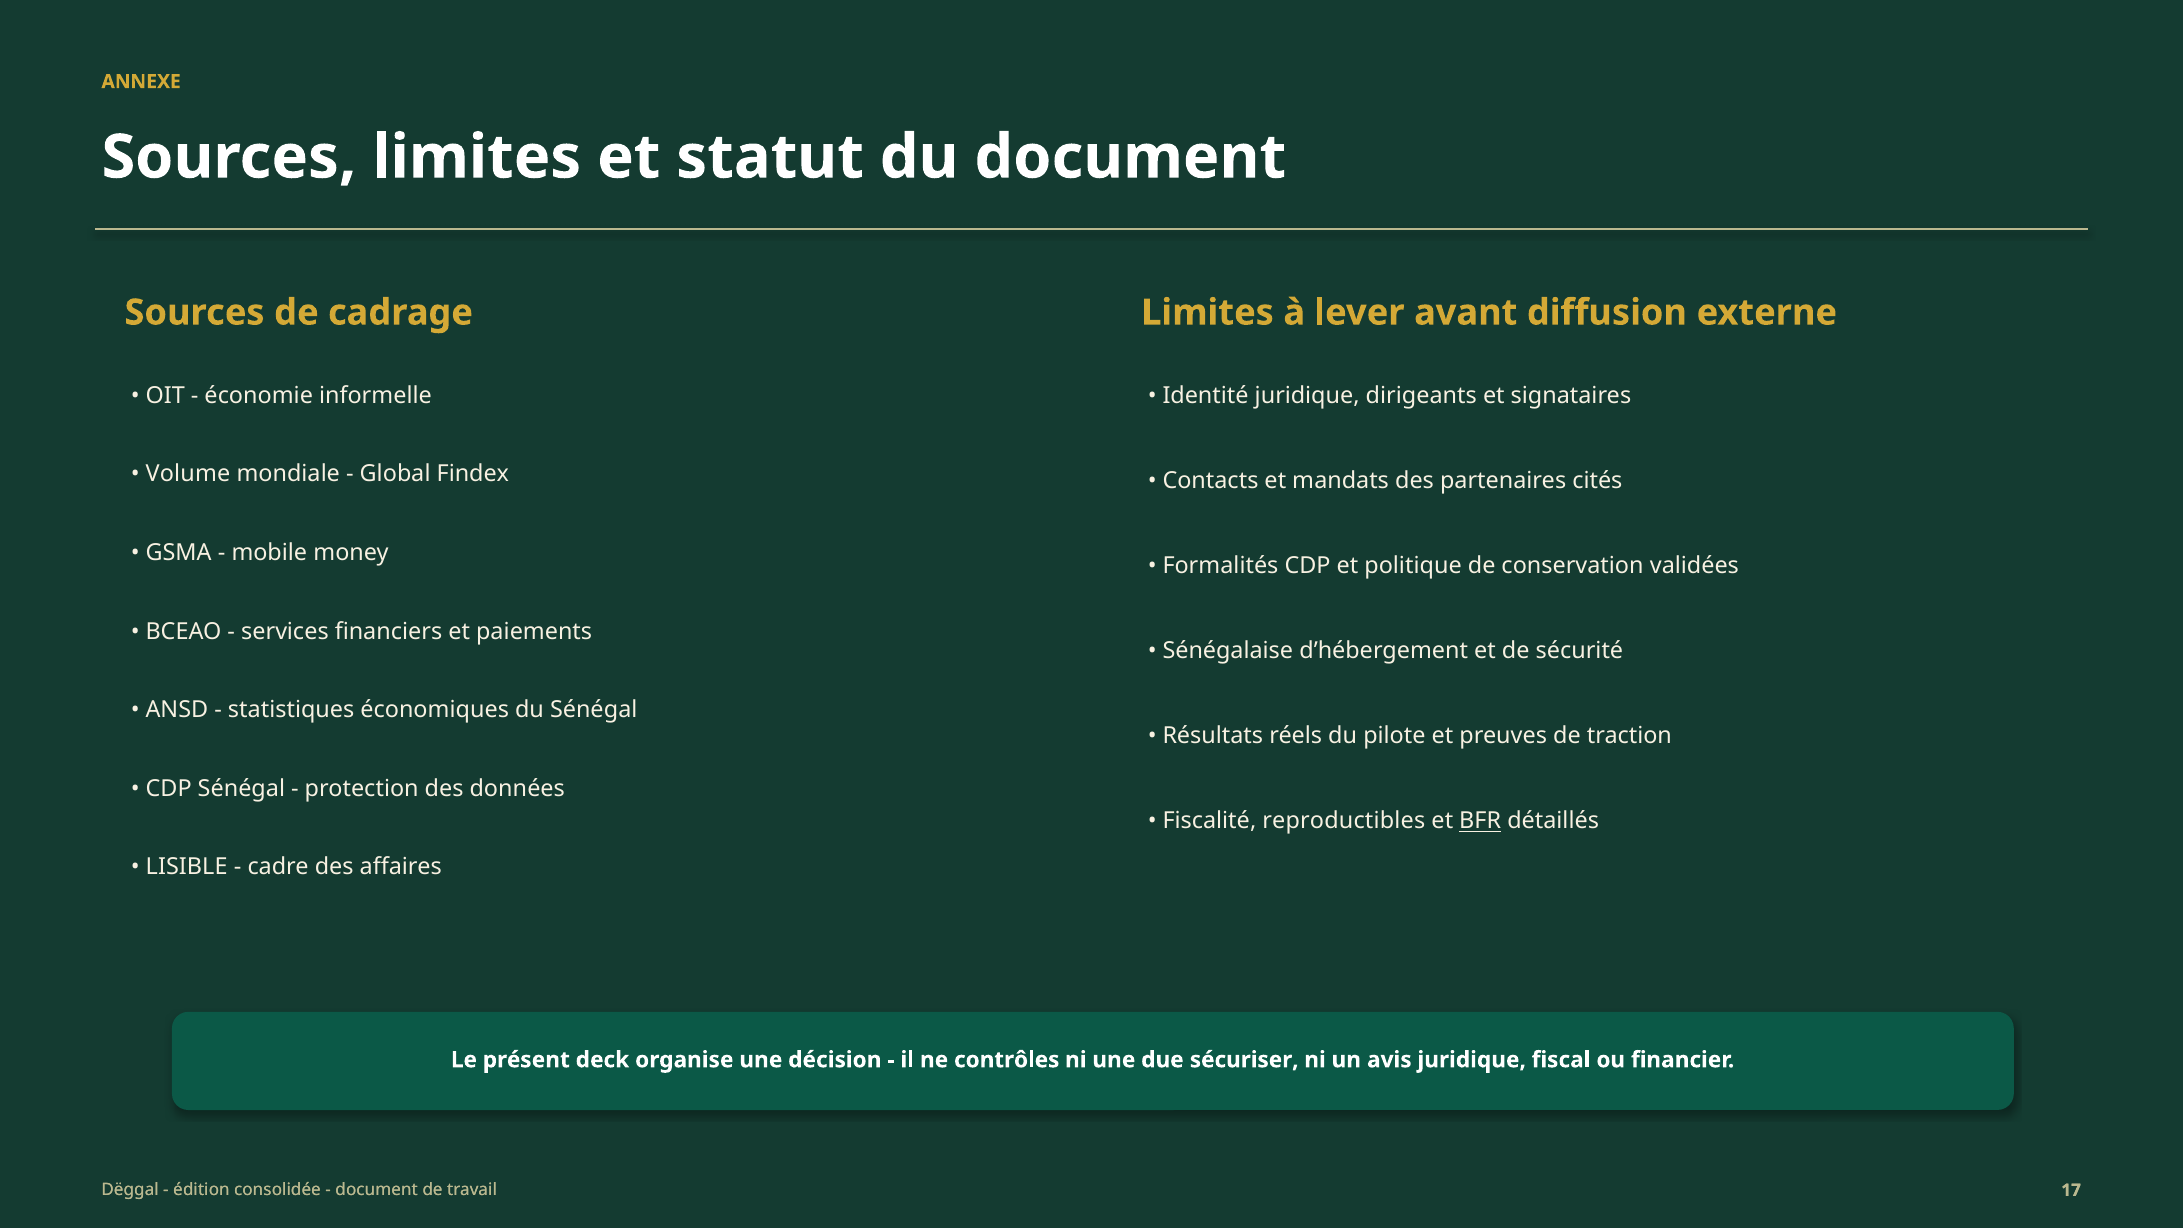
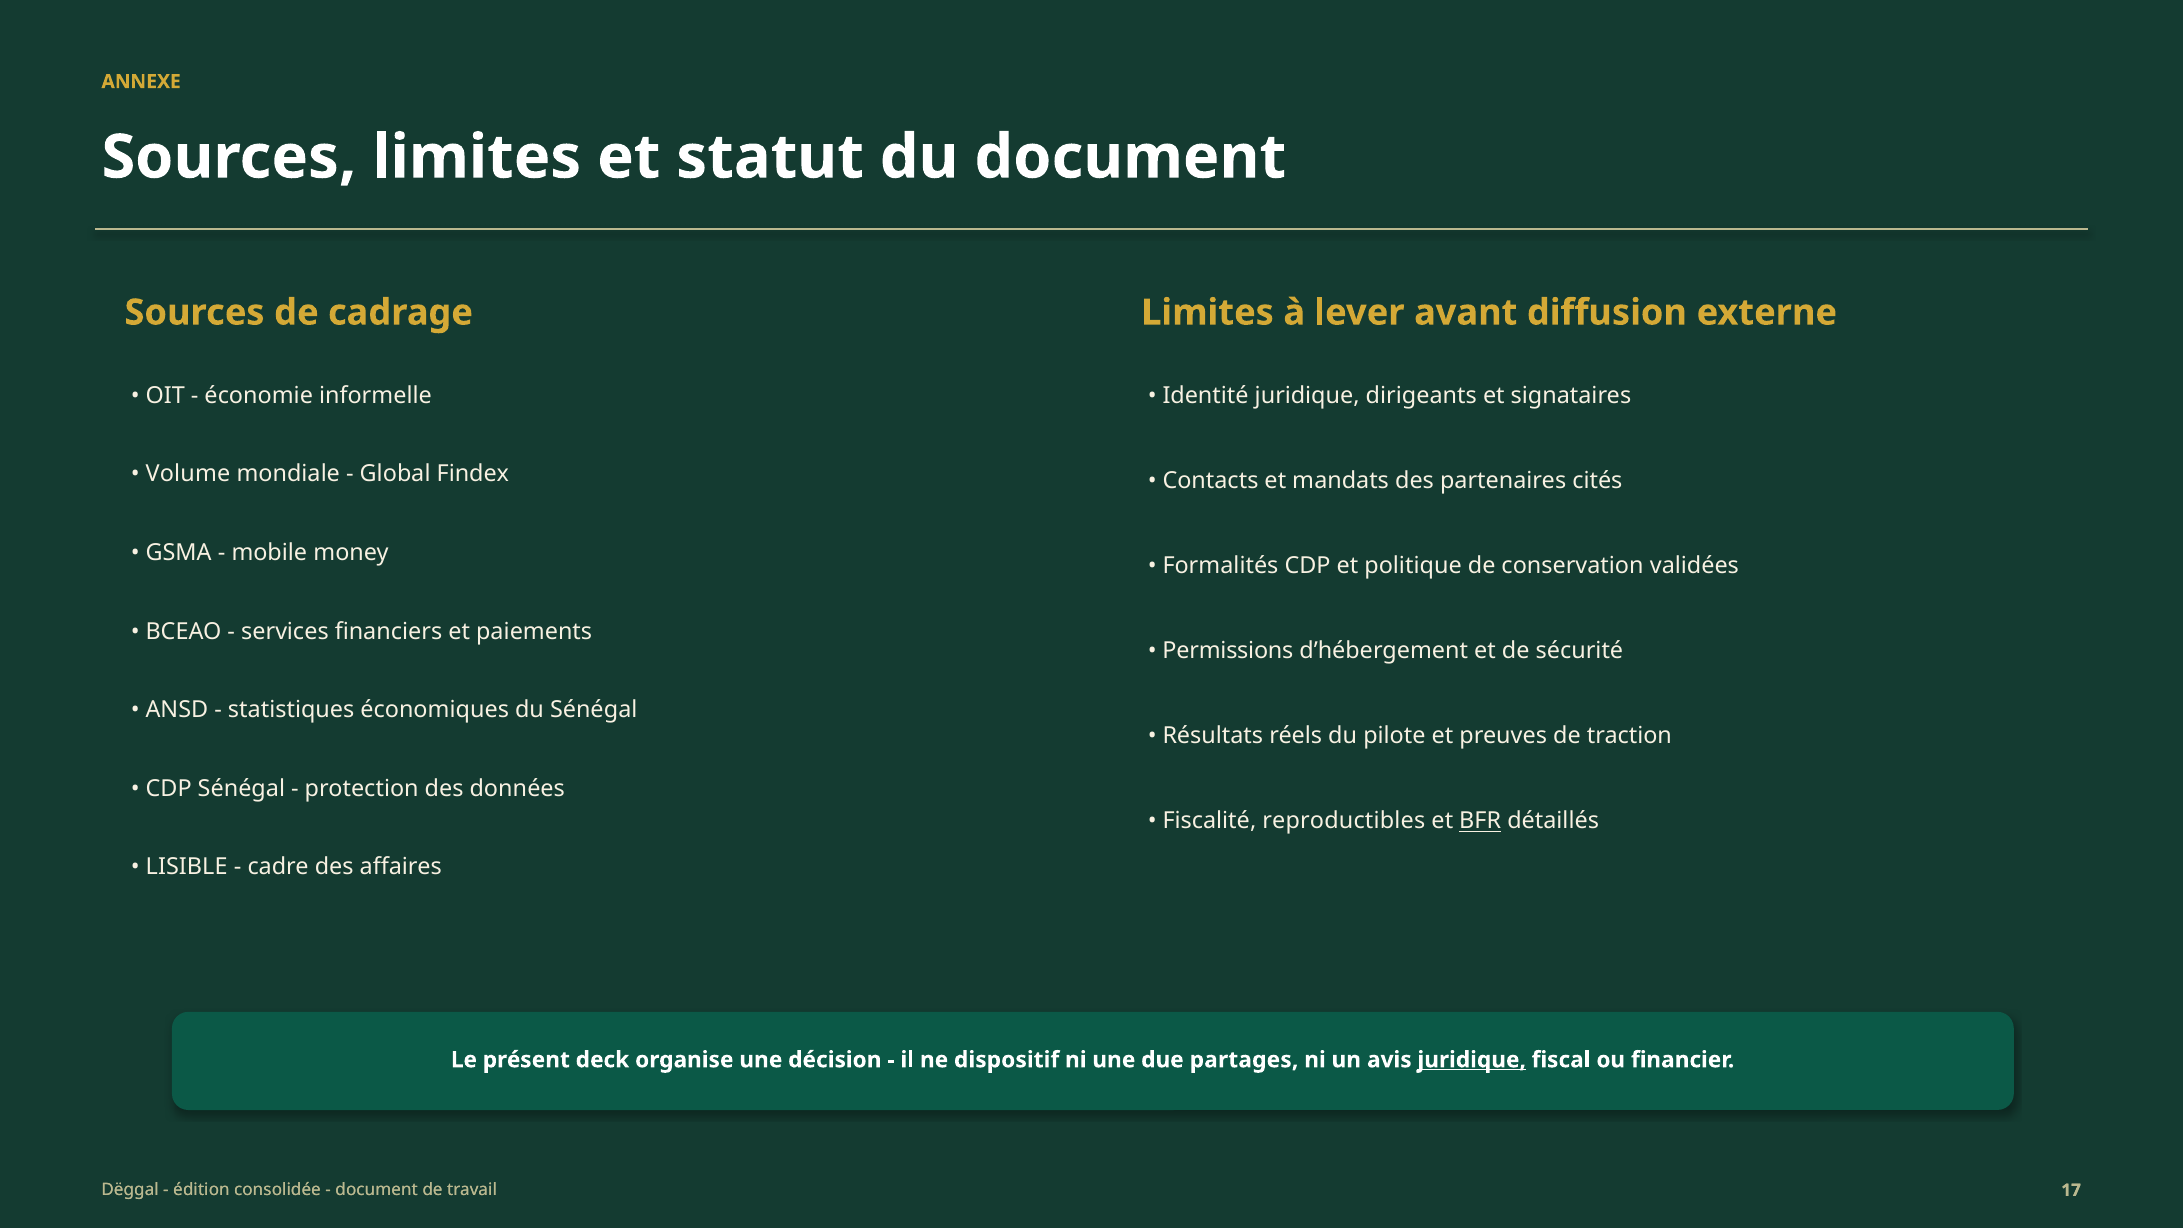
Sénégalaise: Sénégalaise -> Permissions
contrôles: contrôles -> dispositif
sécuriser: sécuriser -> partages
juridique at (1472, 1060) underline: none -> present
